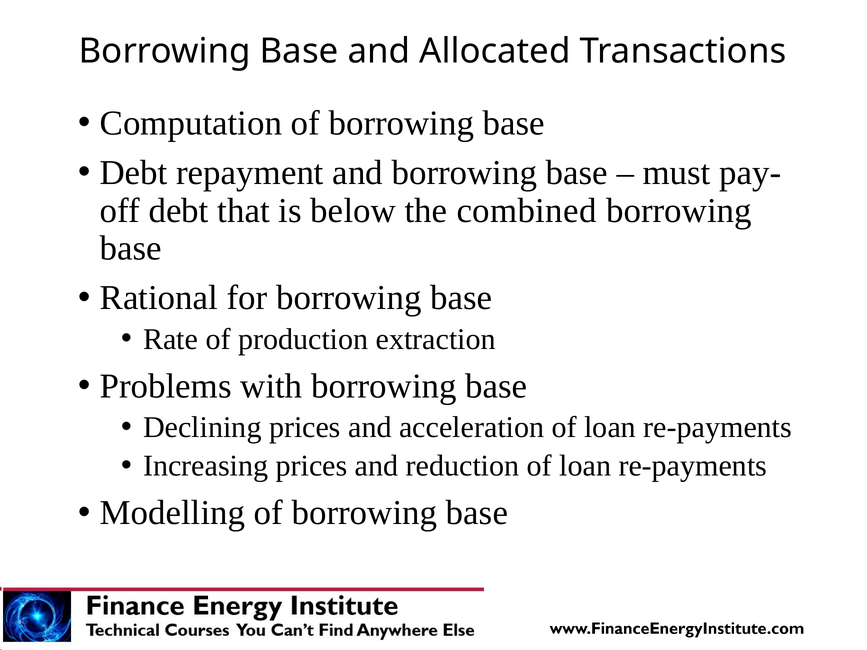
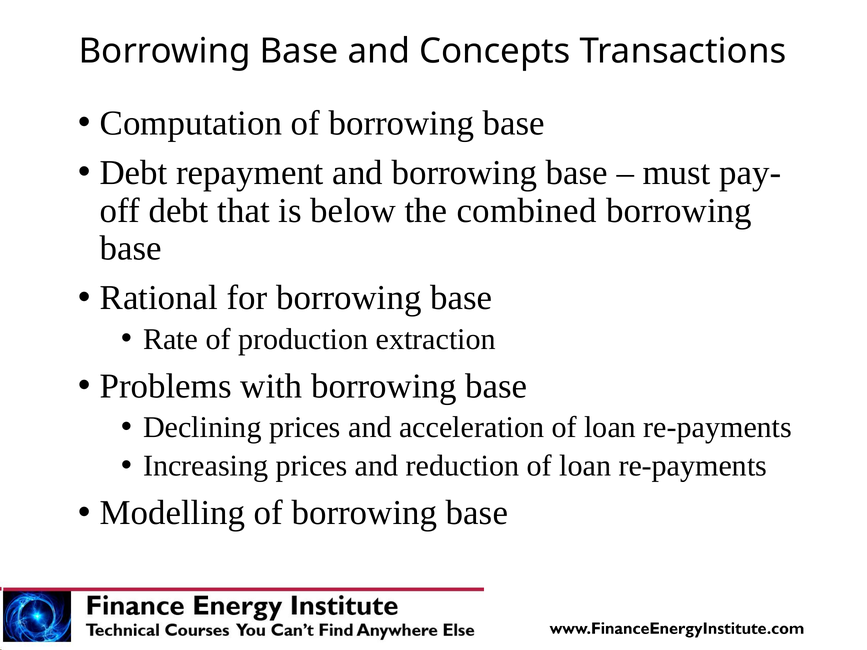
Allocated: Allocated -> Concepts
